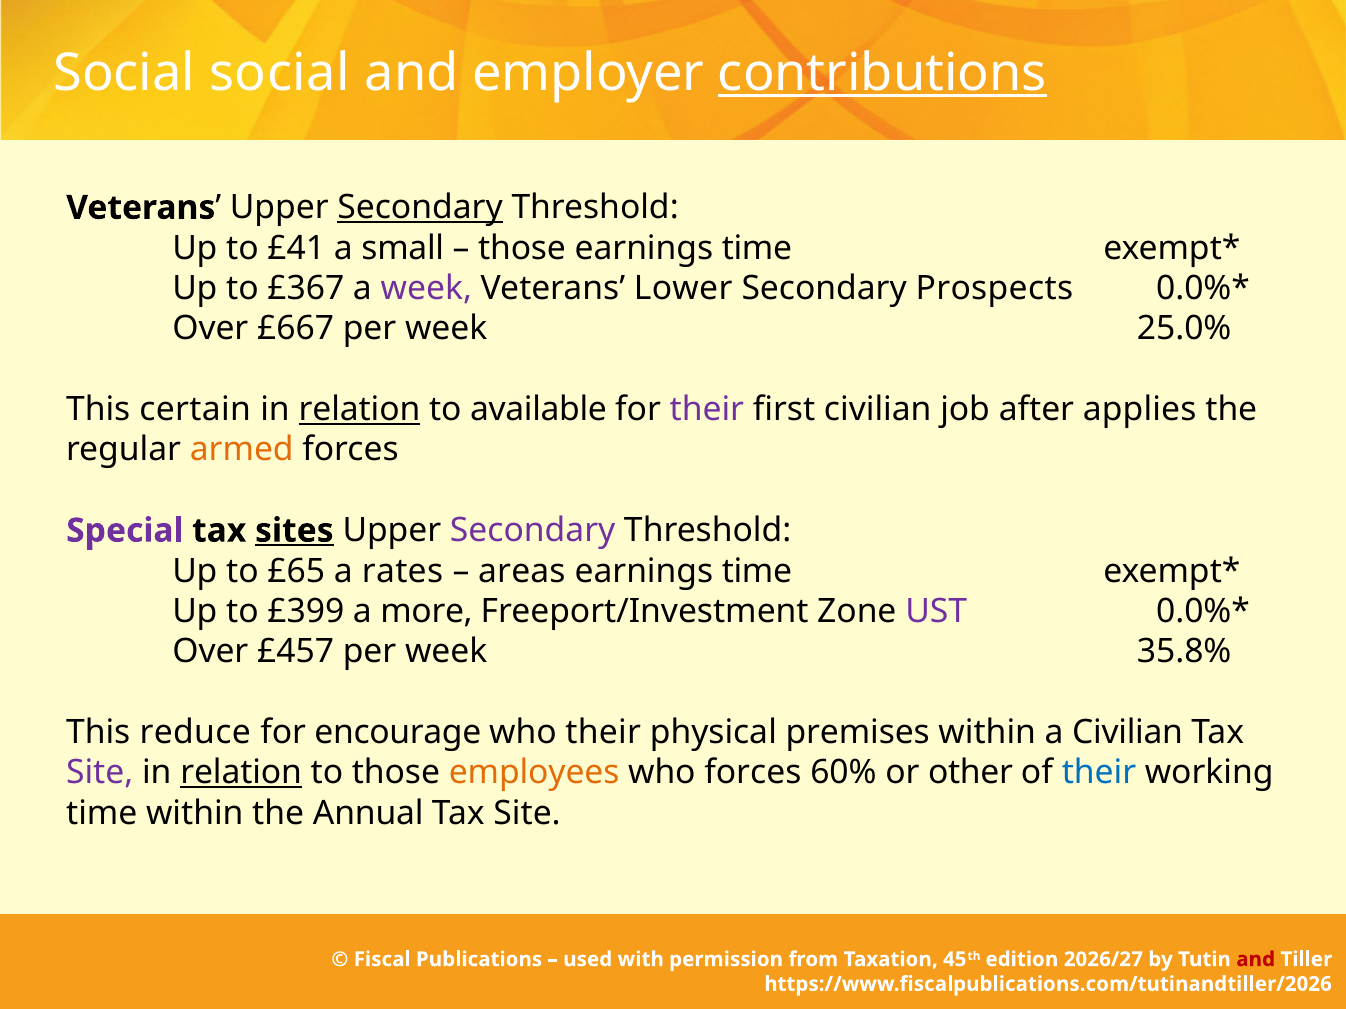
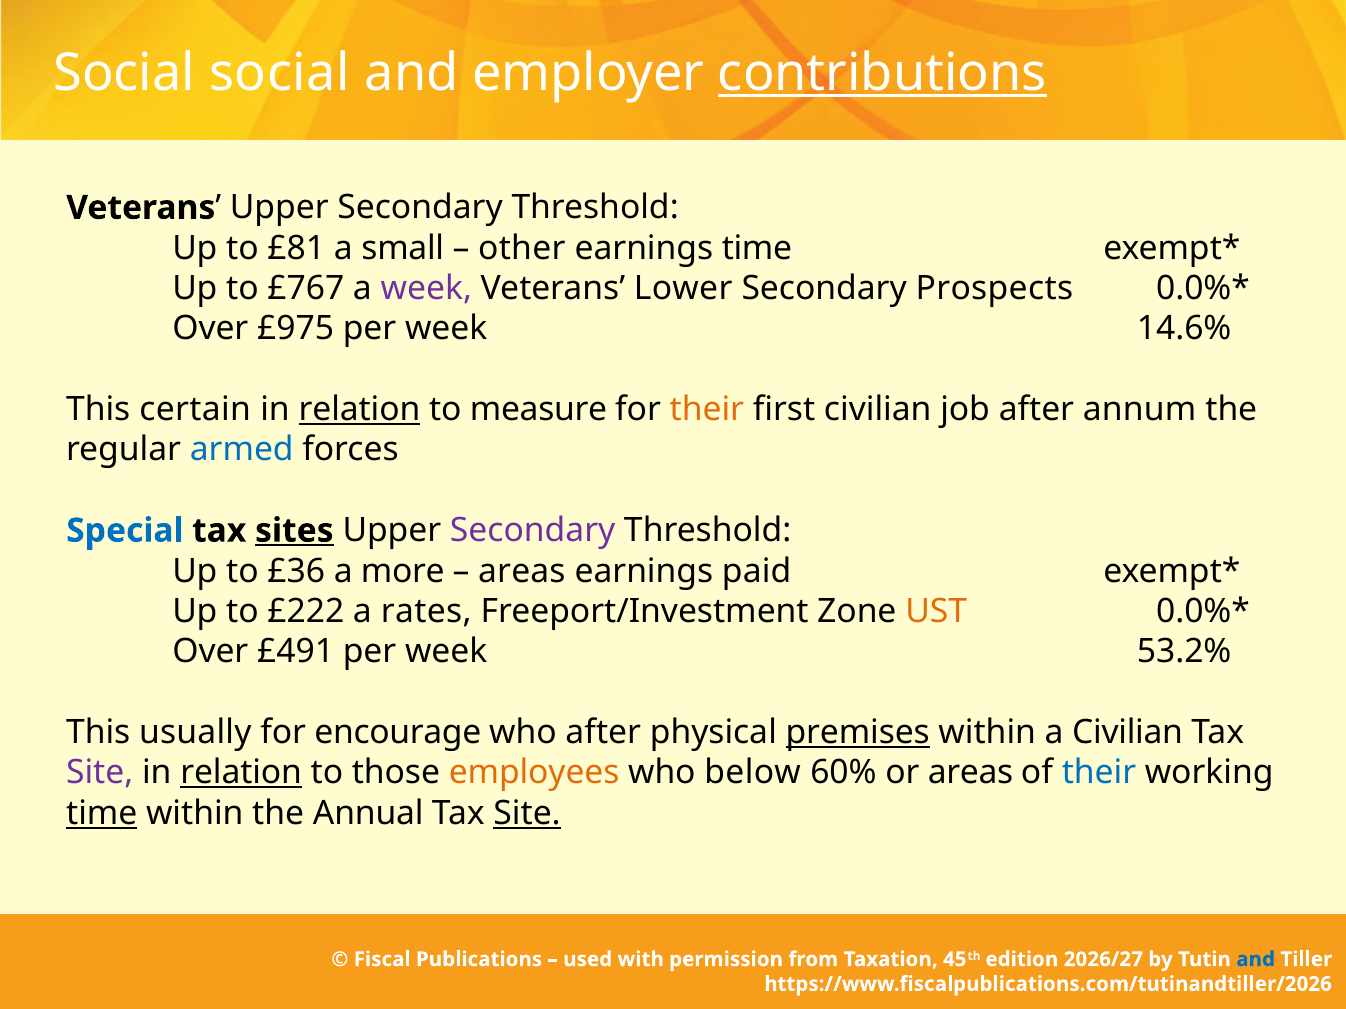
Secondary at (420, 208) underline: present -> none
£41: £41 -> £81
those at (522, 248): those -> other
£367: £367 -> £767
£667: £667 -> £975
25.0%: 25.0% -> 14.6%
available: available -> measure
their at (707, 410) colour: purple -> orange
applies: applies -> annum
armed colour: orange -> blue
Special colour: purple -> blue
£65: £65 -> £36
rates: rates -> more
time at (757, 571): time -> paid
£399: £399 -> £222
more: more -> rates
UST colour: purple -> orange
£457: £457 -> £491
35.8%: 35.8% -> 53.2%
reduce: reduce -> usually
who their: their -> after
premises underline: none -> present
who forces: forces -> below
or other: other -> areas
time at (102, 814) underline: none -> present
Site at (527, 814) underline: none -> present
and at (1256, 960) colour: red -> blue
